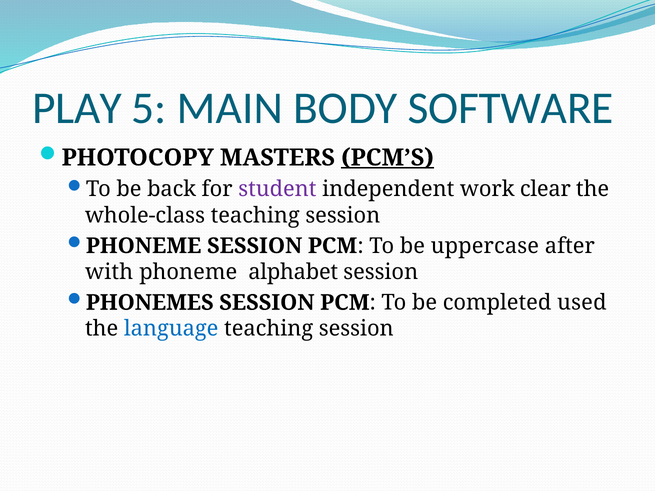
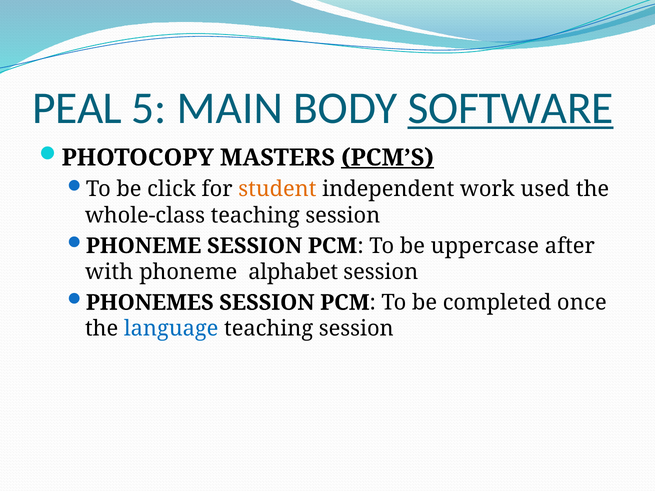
PLAY: PLAY -> PEAL
SOFTWARE underline: none -> present
back: back -> click
student colour: purple -> orange
clear: clear -> used
used: used -> once
